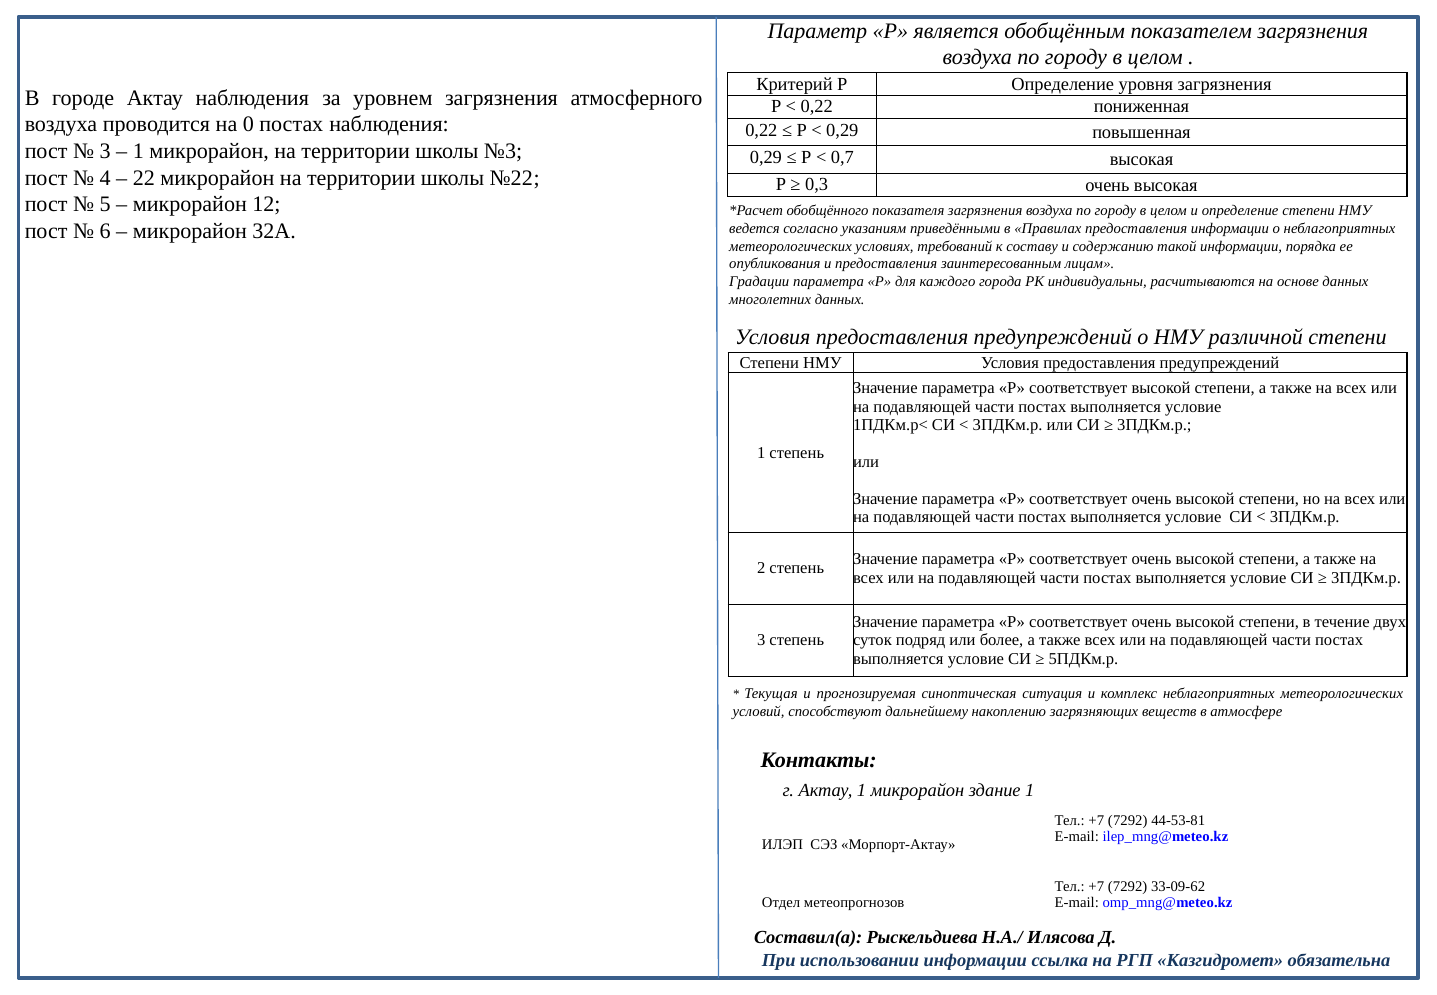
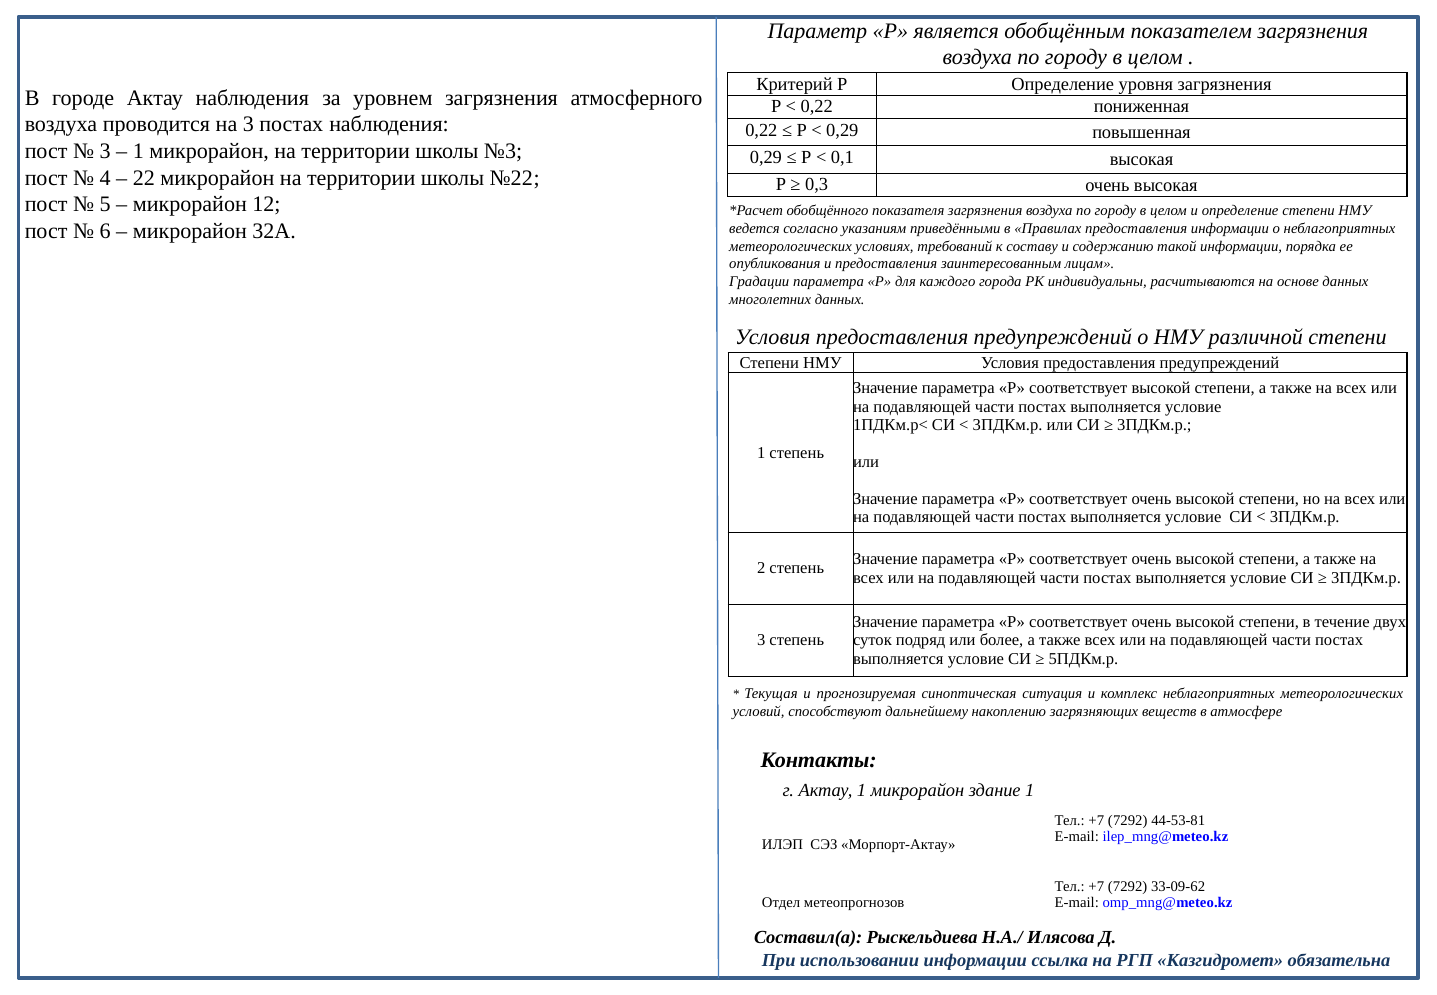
на 0: 0 -> 3
0,7: 0,7 -> 0,1
